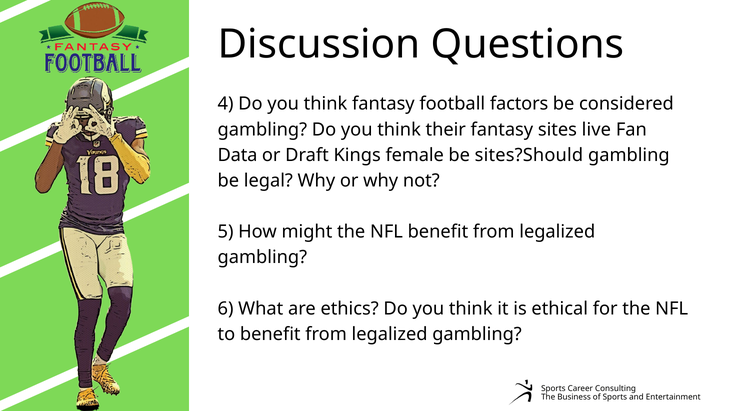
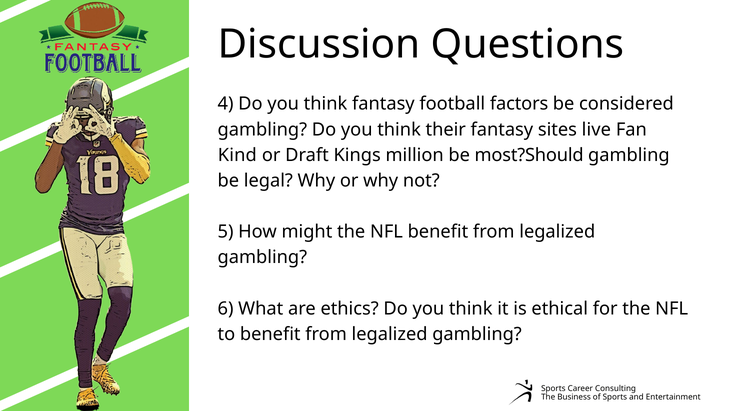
Data: Data -> Kind
female: female -> million
sites?Should: sites?Should -> most?Should
